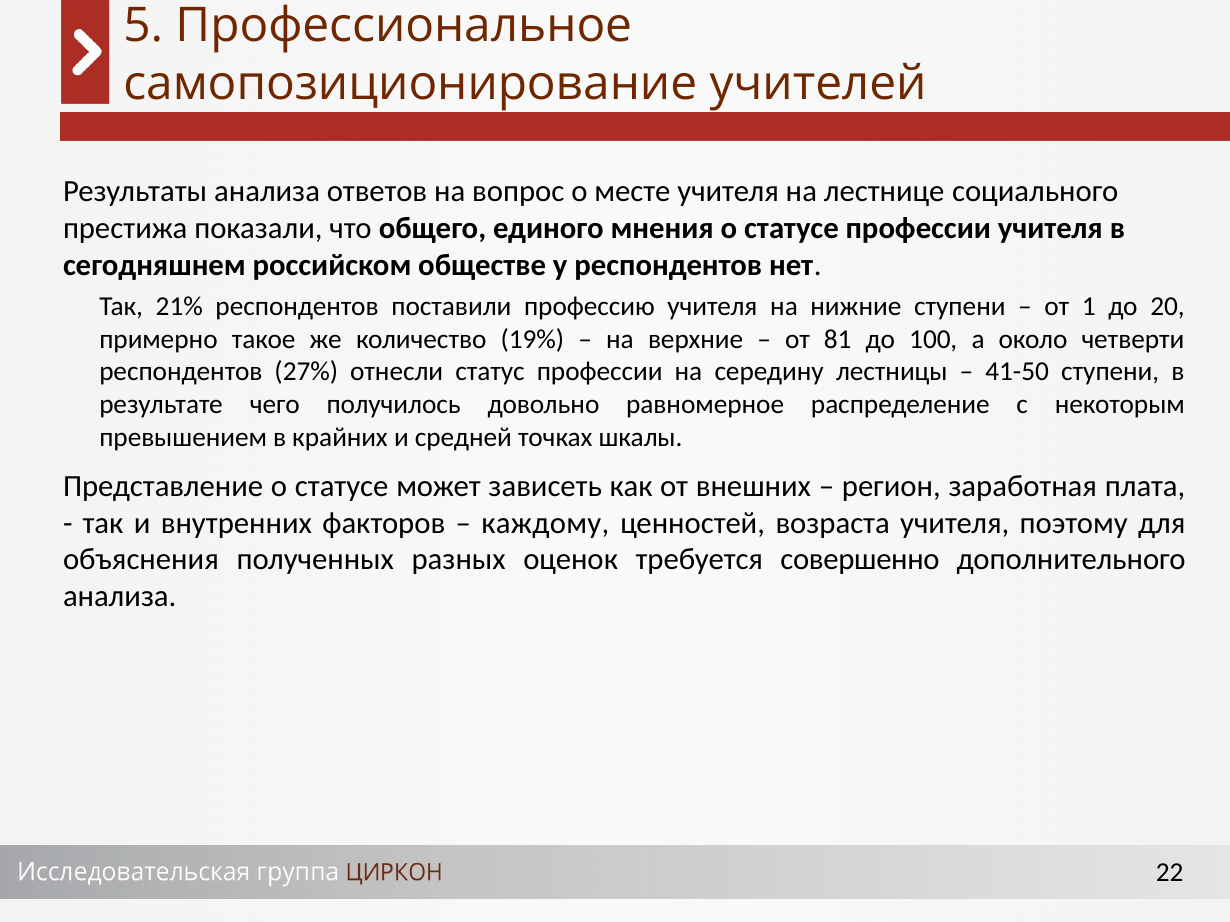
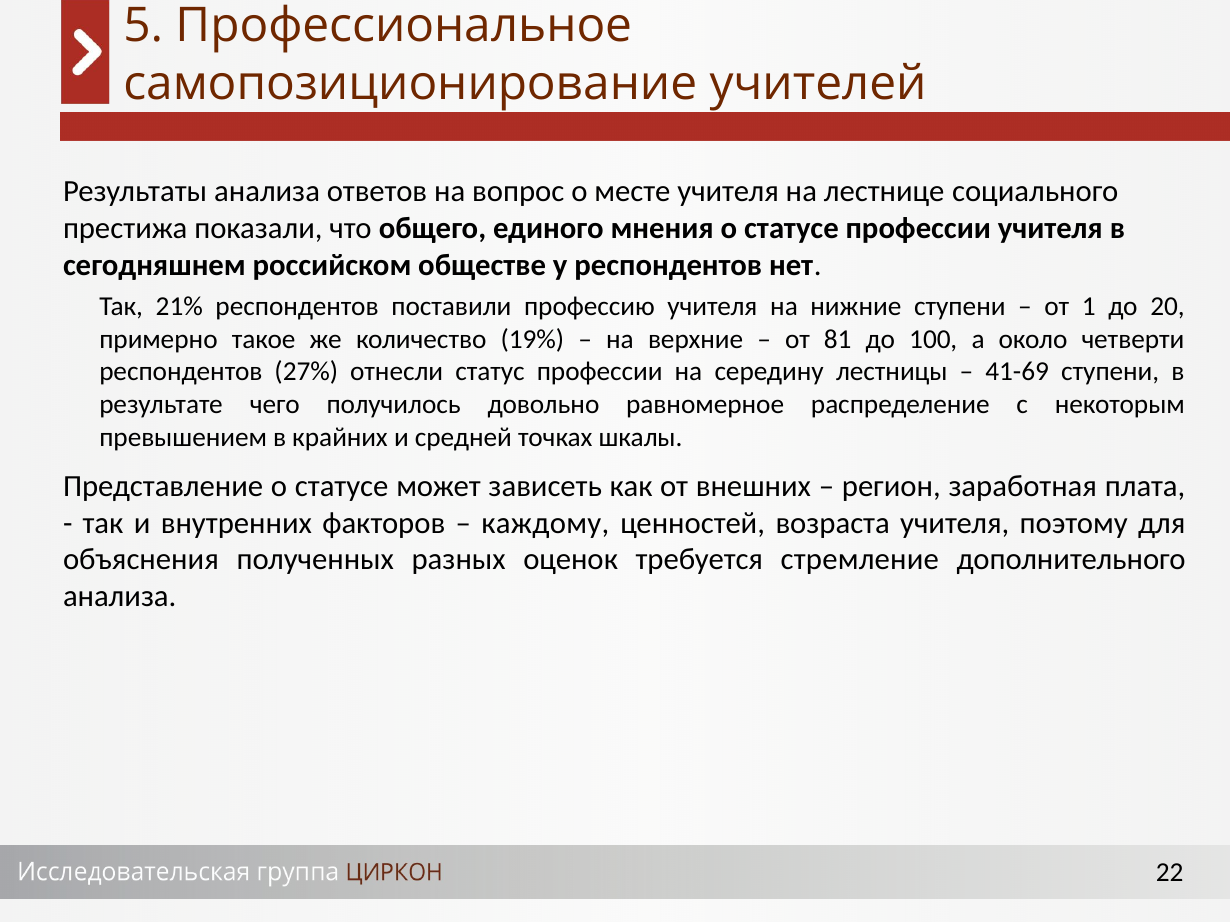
41-50: 41-50 -> 41-69
совершенно: совершенно -> стремление
